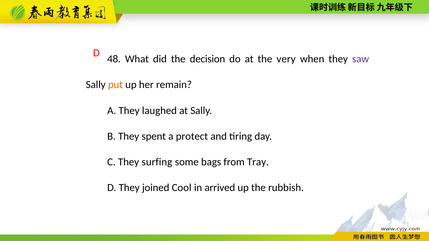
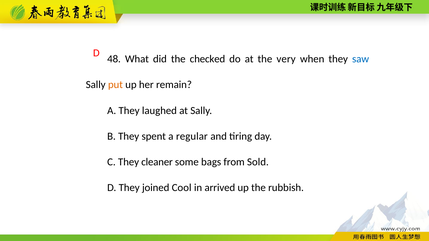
decision: decision -> checked
saw colour: purple -> blue
protect: protect -> regular
surfing: surfing -> cleaner
Tray: Tray -> Sold
